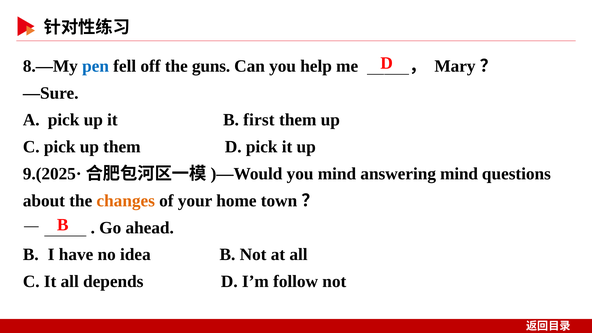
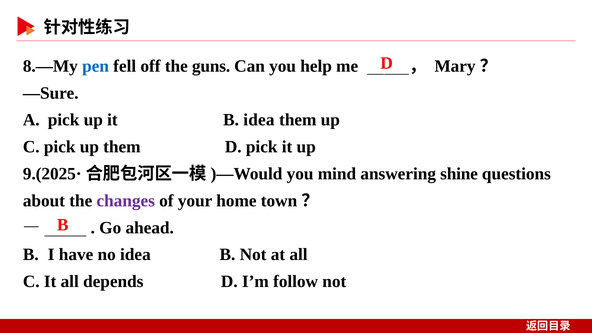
B first: first -> idea
answering mind: mind -> shine
changes colour: orange -> purple
